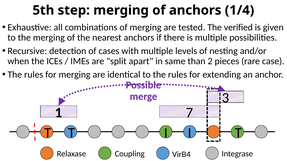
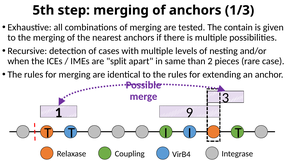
1/4: 1/4 -> 1/3
verified: verified -> contain
7: 7 -> 9
